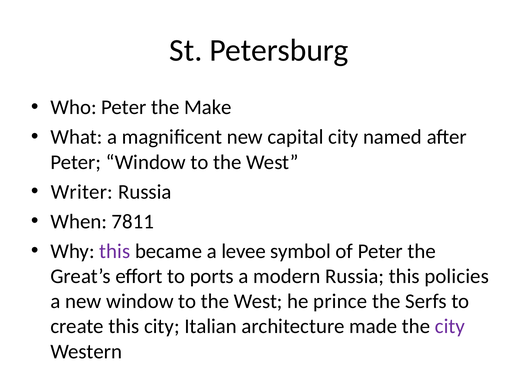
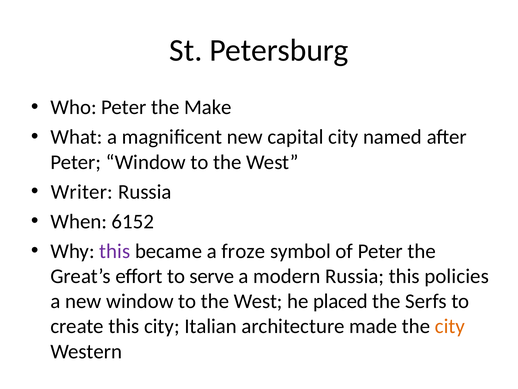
7811: 7811 -> 6152
levee: levee -> froze
ports: ports -> serve
prince: prince -> placed
city at (450, 326) colour: purple -> orange
